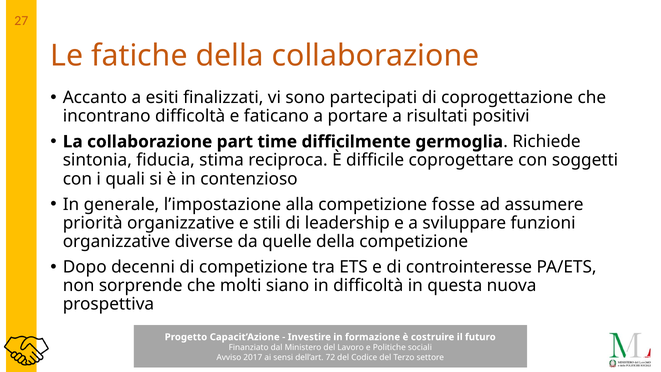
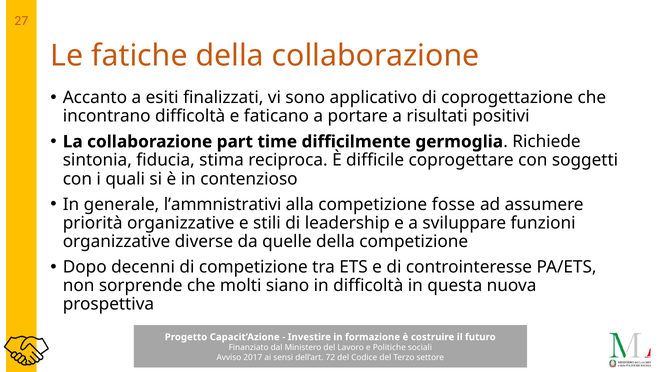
partecipati: partecipati -> applicativo
l’impostazione: l’impostazione -> l’ammnistrativi
